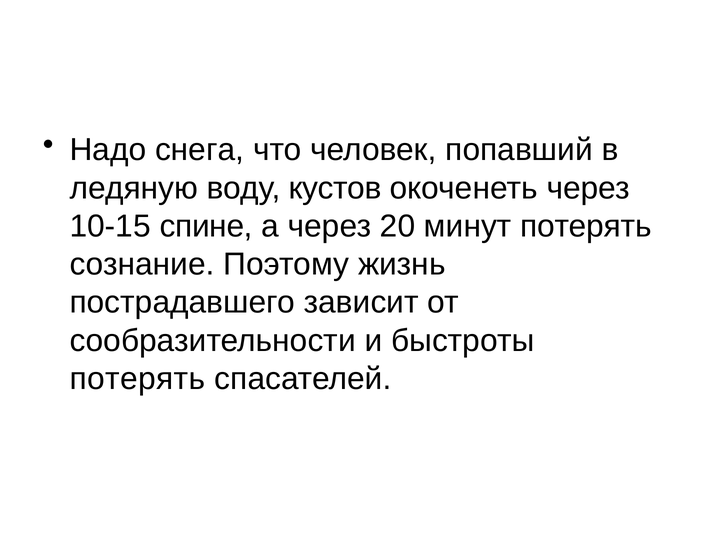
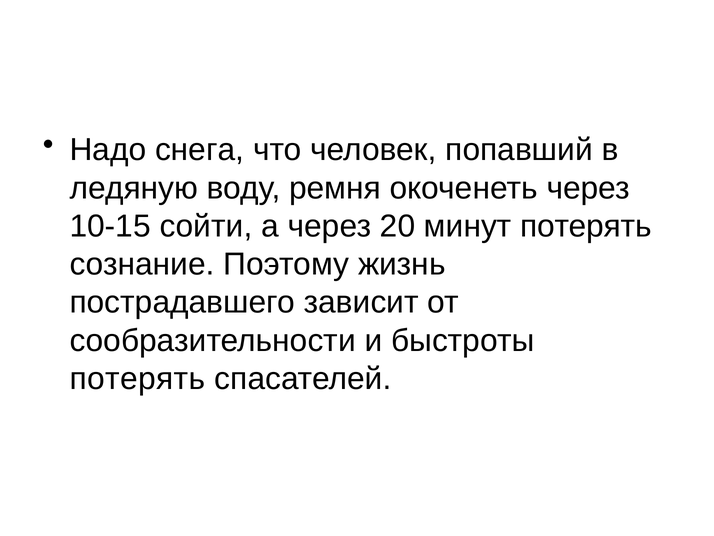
кустов: кустов -> ремня
спине: спине -> сойти
